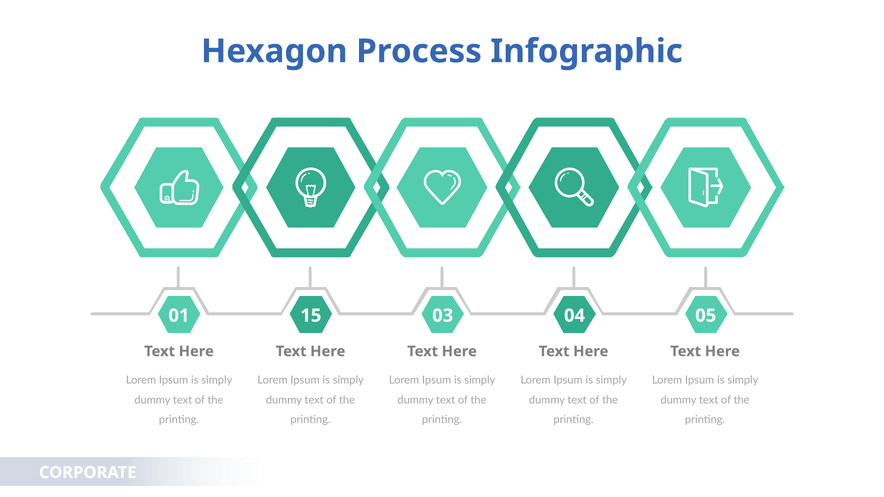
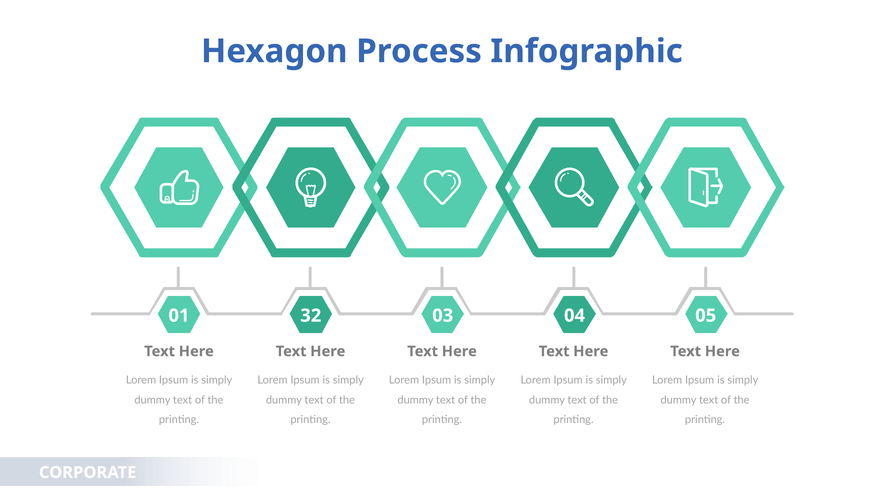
15: 15 -> 32
